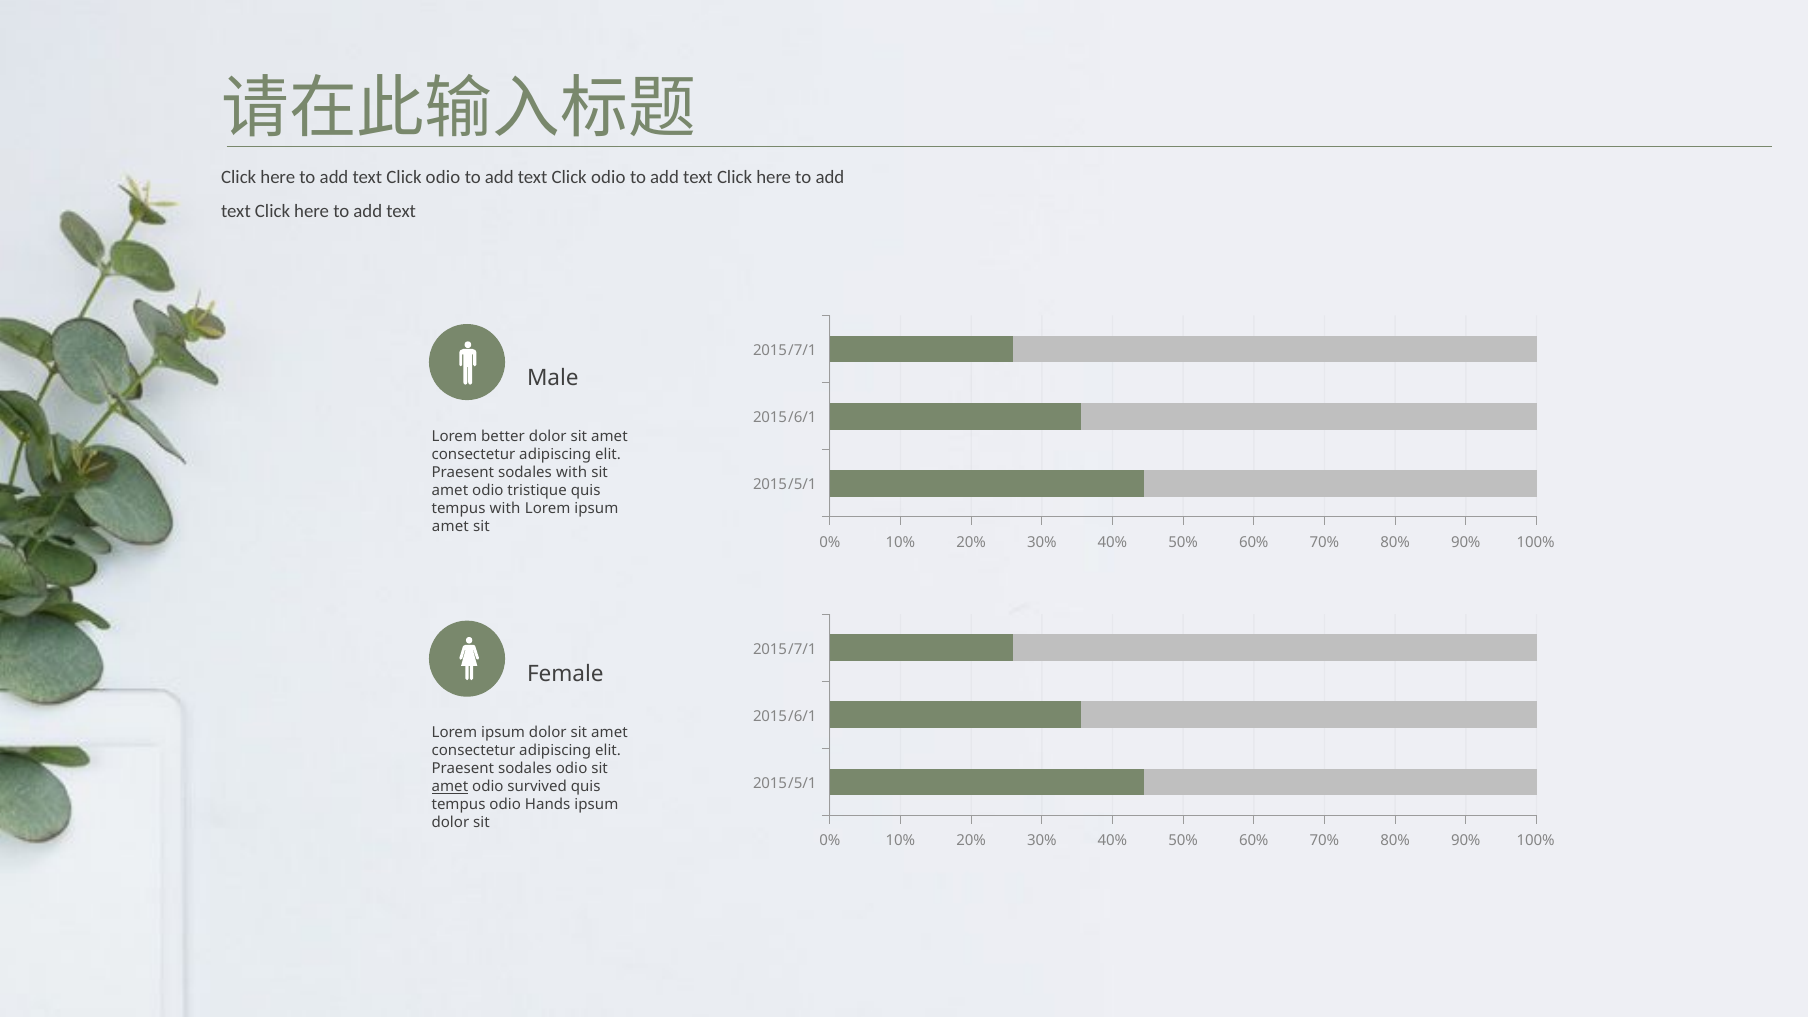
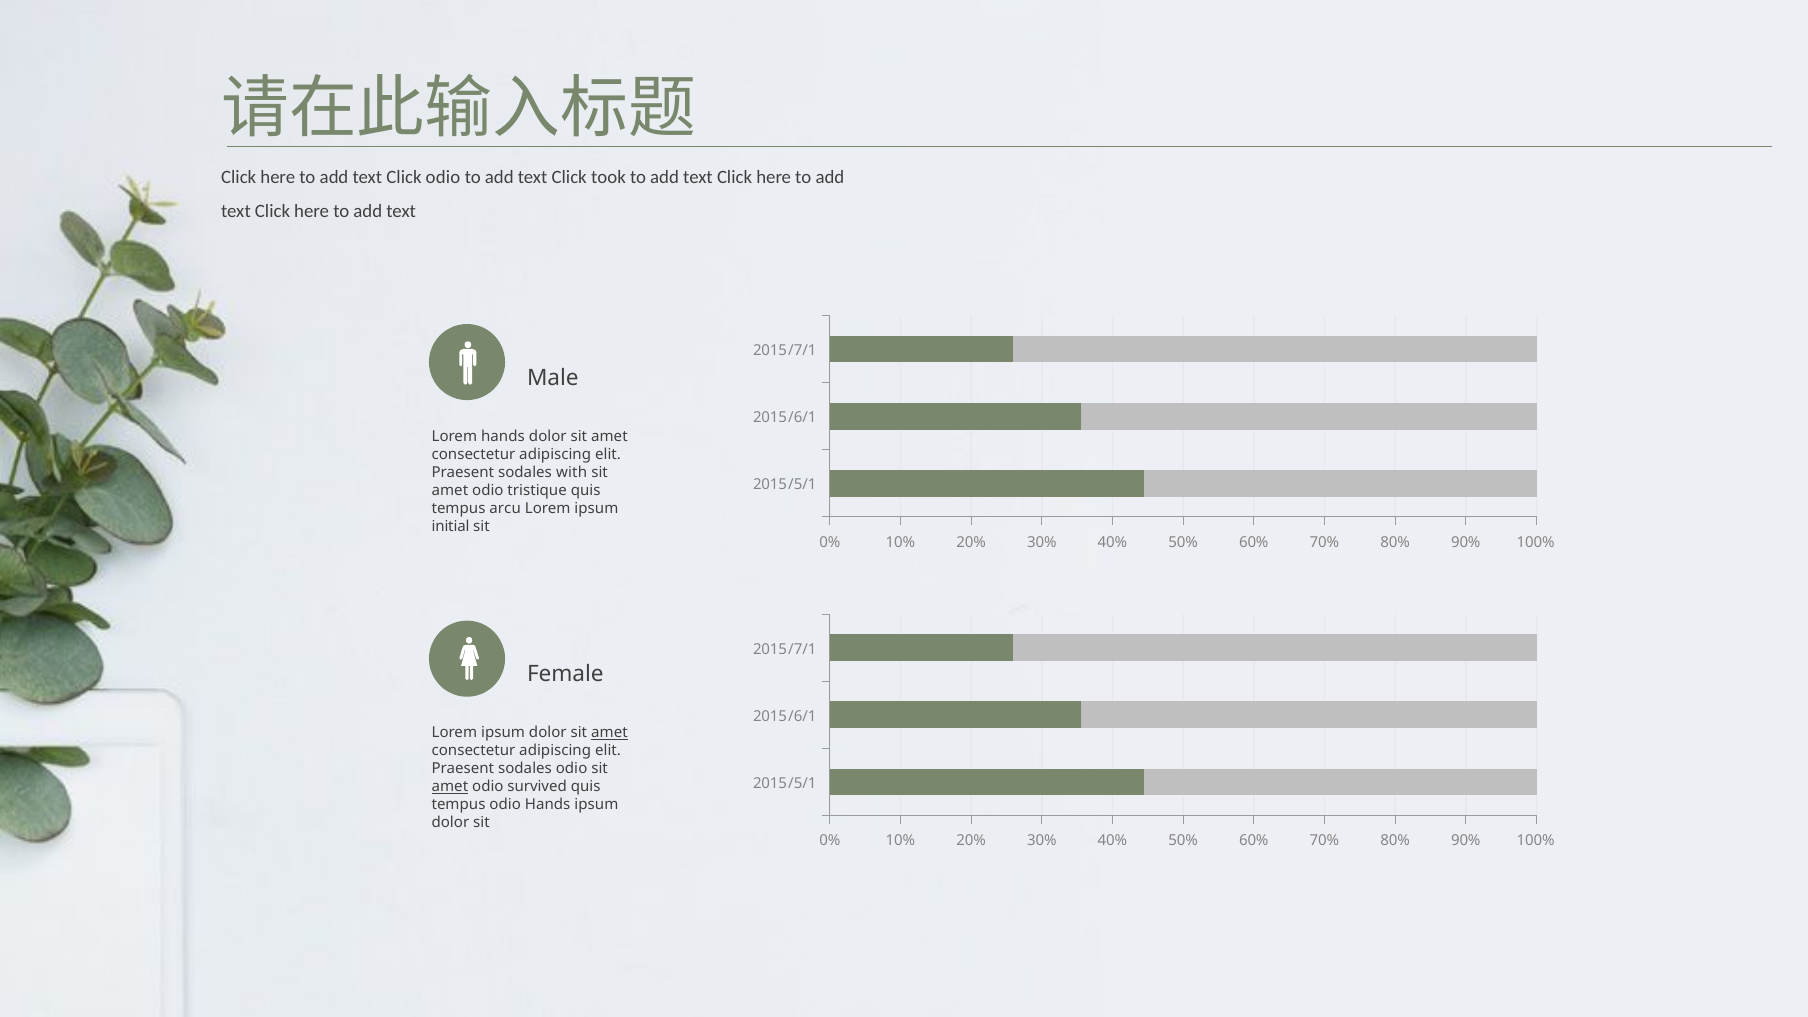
odio at (608, 177): odio -> took
Lorem better: better -> hands
tempus with: with -> arcu
amet at (450, 526): amet -> initial
amet at (609, 733) underline: none -> present
